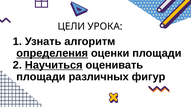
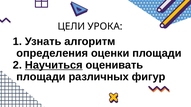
определения underline: present -> none
